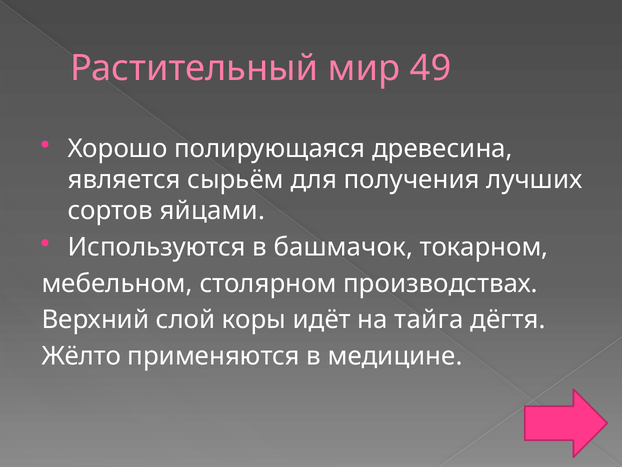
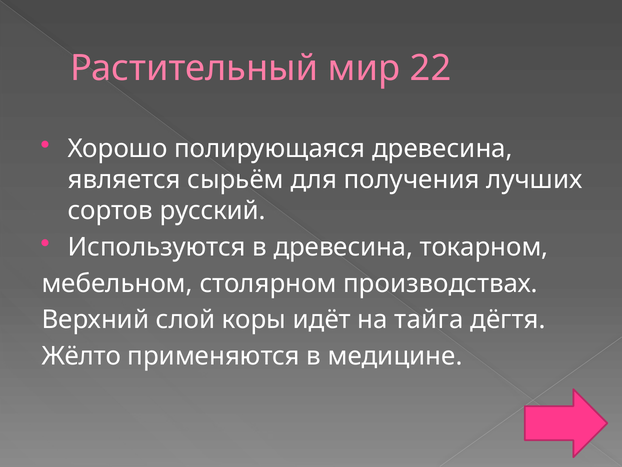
49: 49 -> 22
яйцами: яйцами -> русский
в башмачок: башмачок -> древесина
